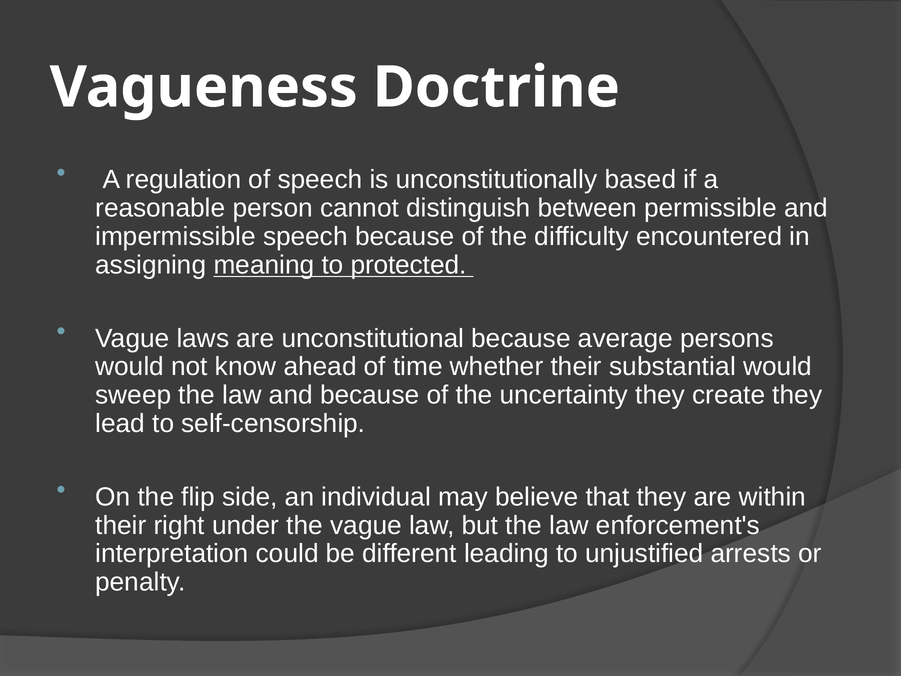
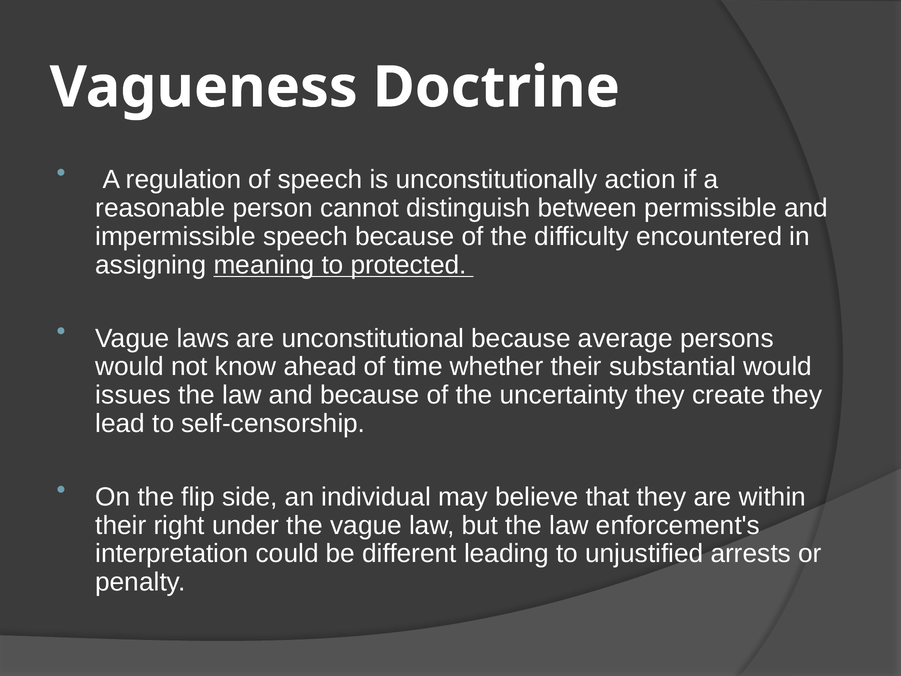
based: based -> action
sweep: sweep -> issues
